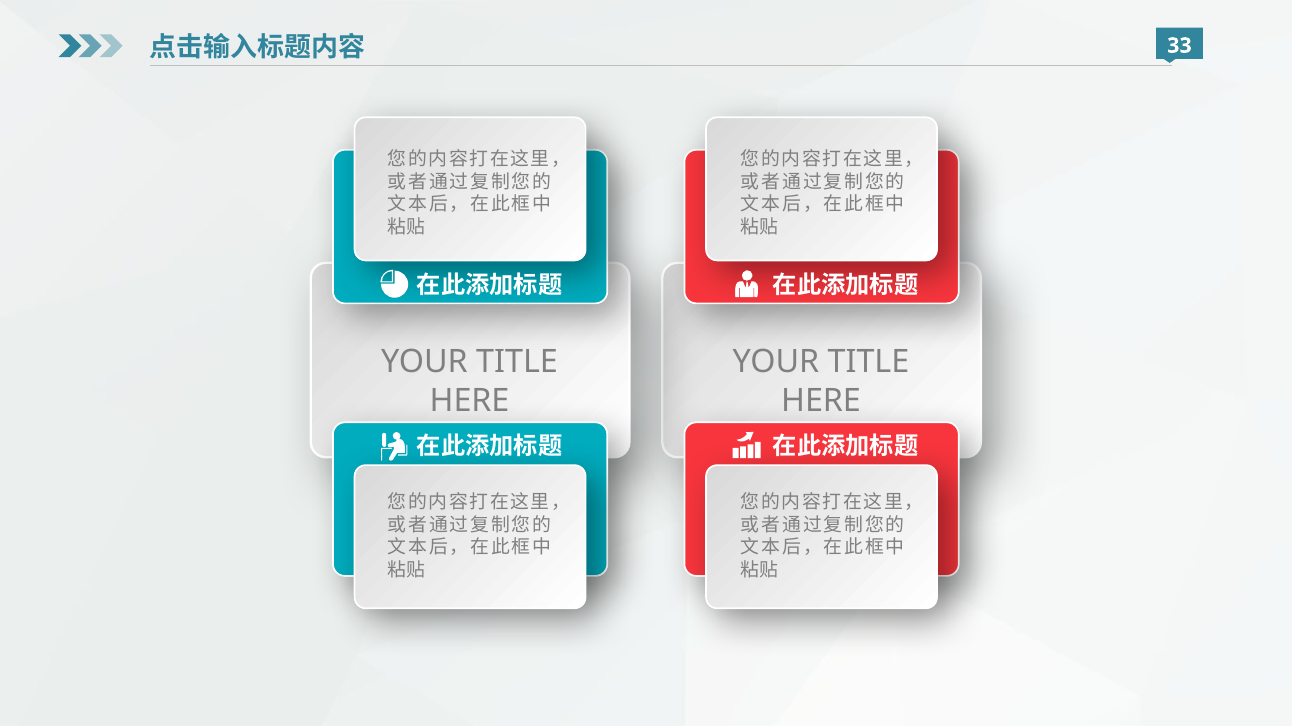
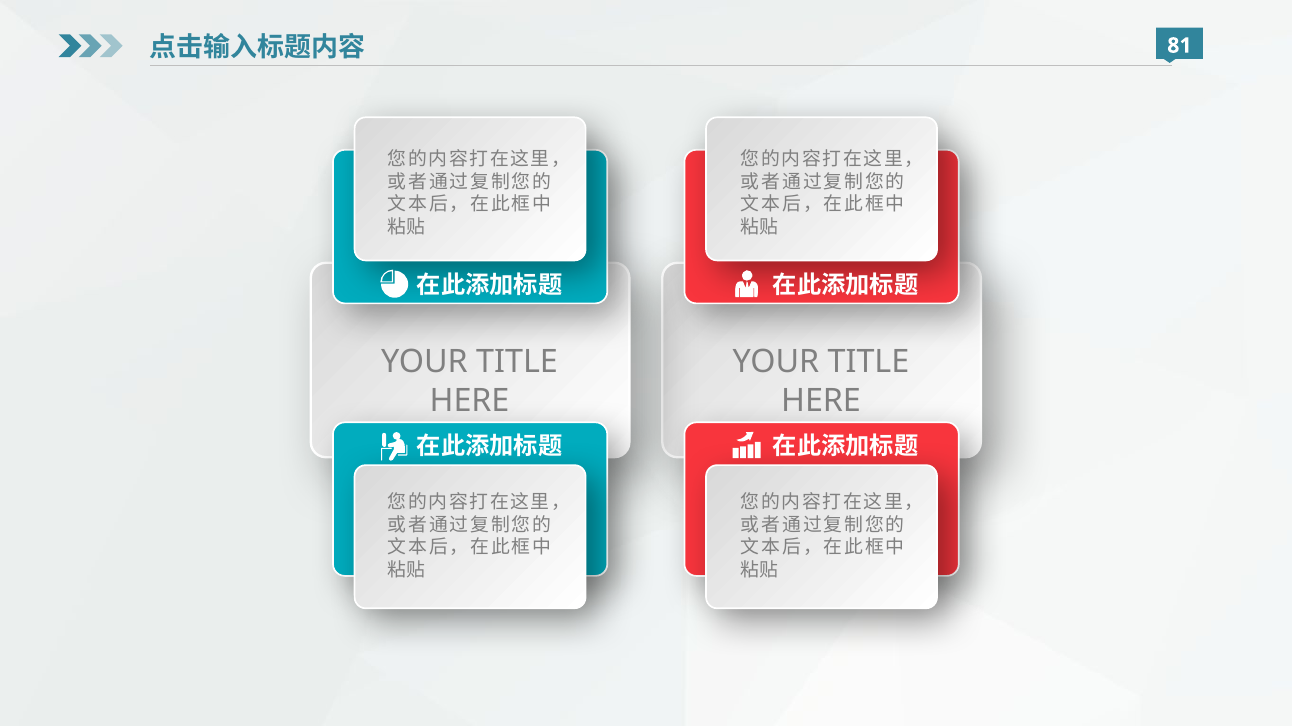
33: 33 -> 81
